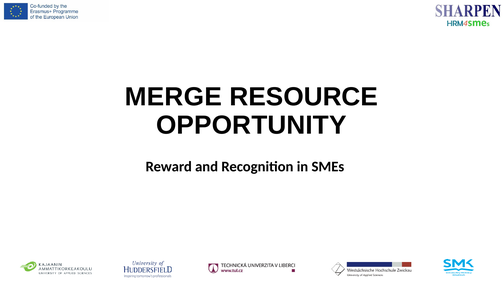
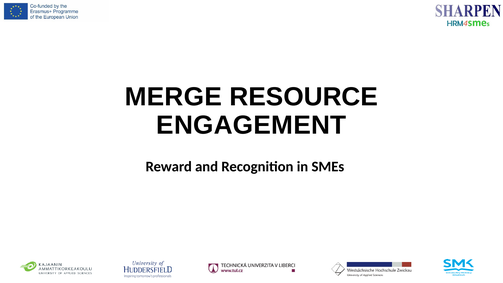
OPPORTUNITY: OPPORTUNITY -> ENGAGEMENT
